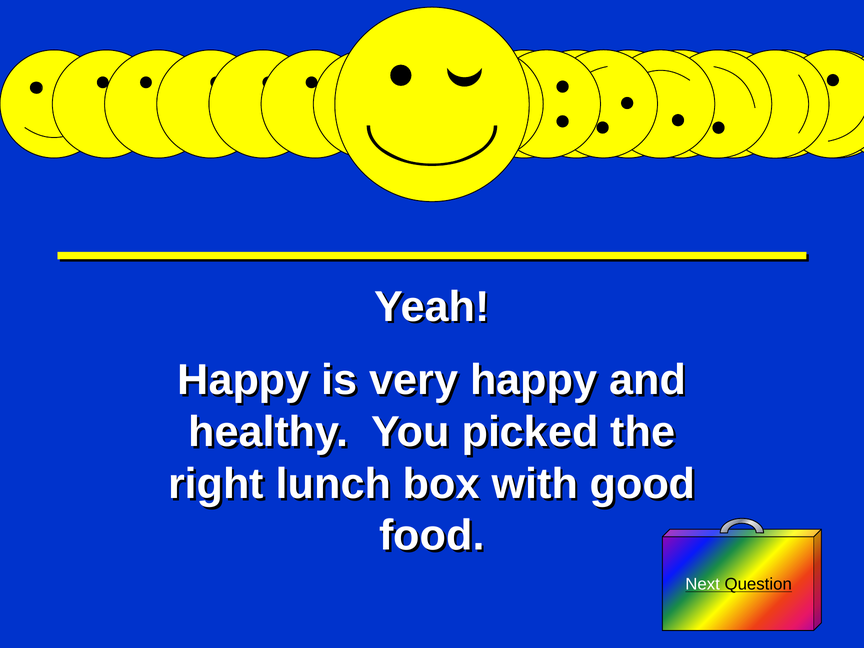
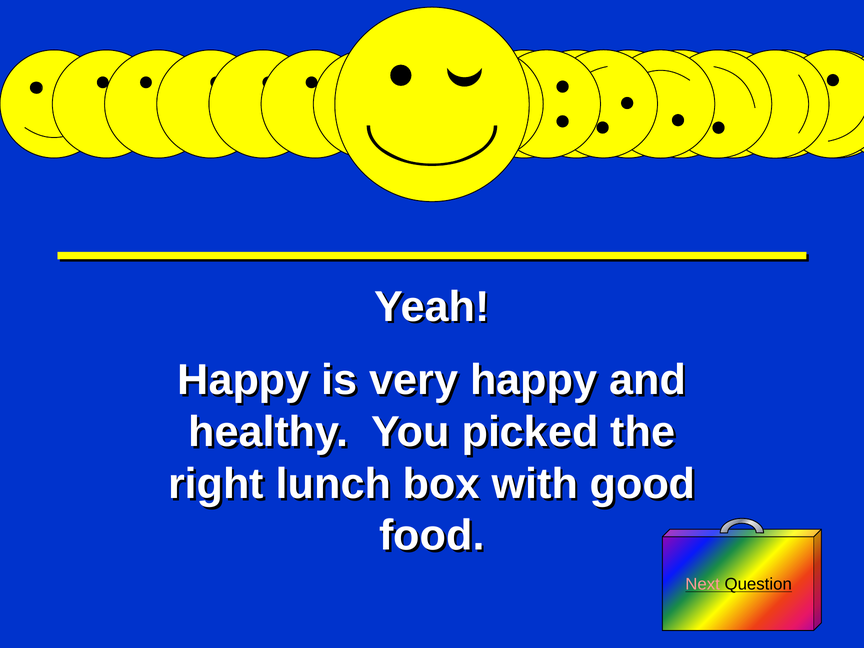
Next colour: white -> pink
